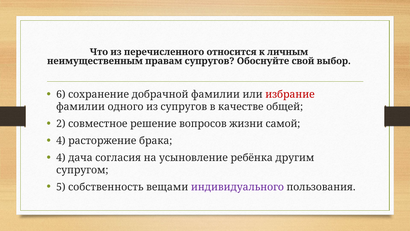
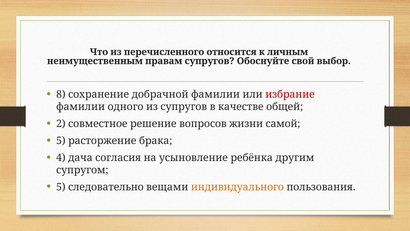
6: 6 -> 8
4 at (61, 141): 4 -> 5
собственность: собственность -> следовательно
индивидуального colour: purple -> orange
